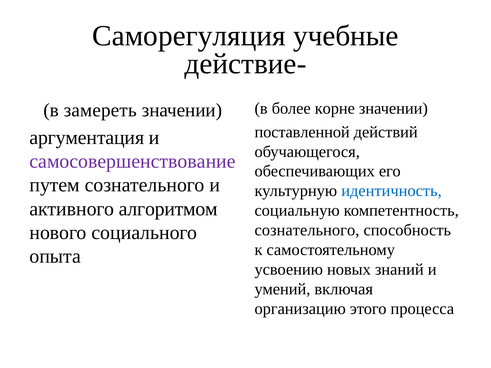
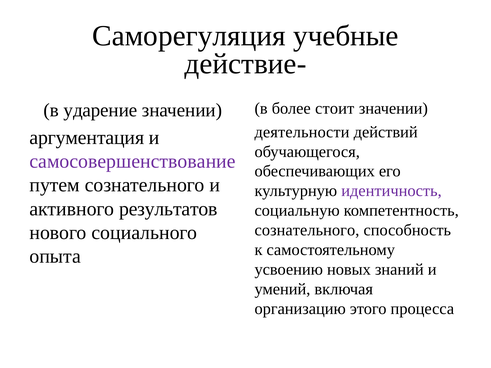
корне: корне -> стоит
замереть: замереть -> ударение
поставленной: поставленной -> деятельности
идентичность colour: blue -> purple
алгоритмом: алгоритмом -> результатов
